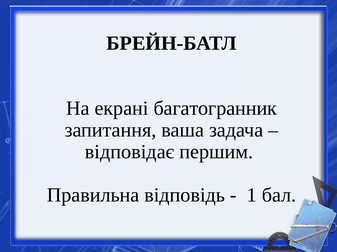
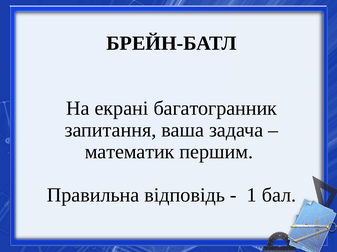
відповідає: відповідає -> математик
